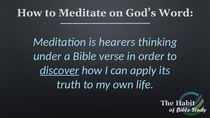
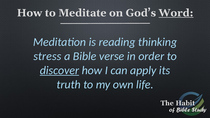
Word underline: none -> present
hearers: hearers -> reading
under: under -> stress
